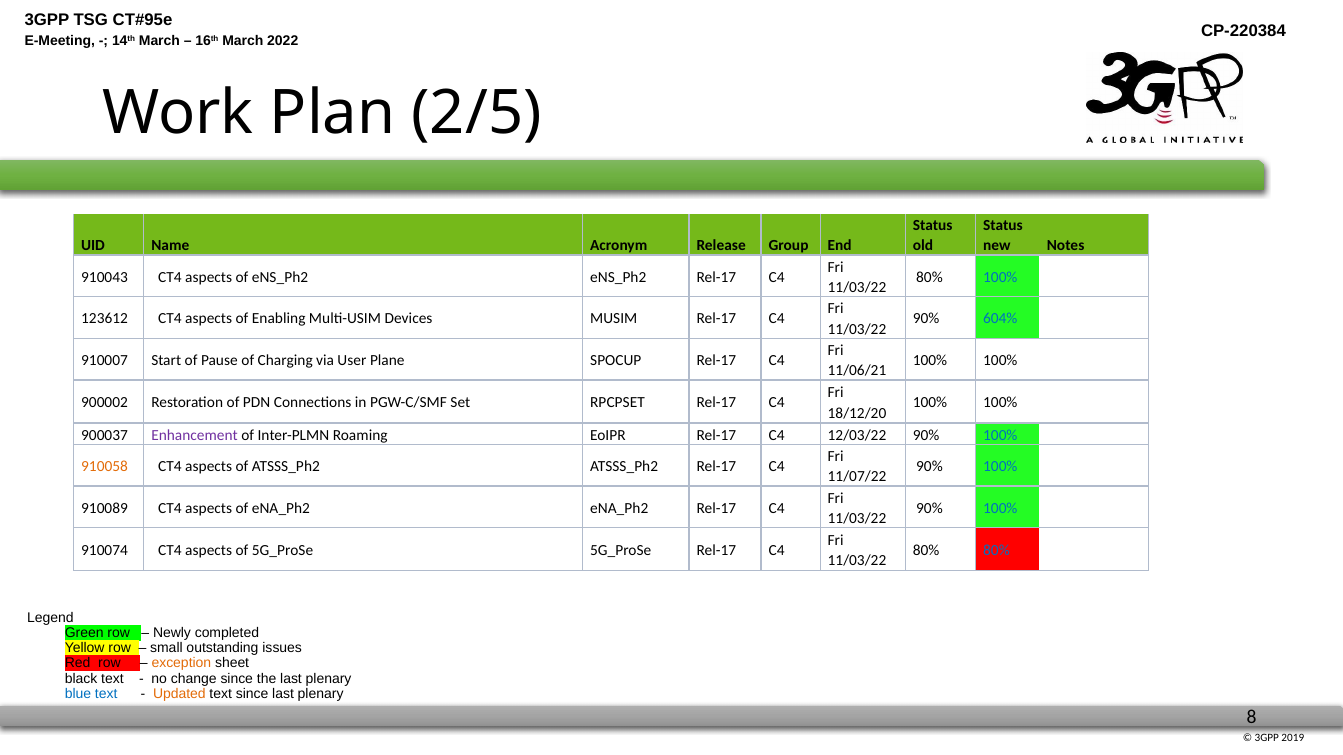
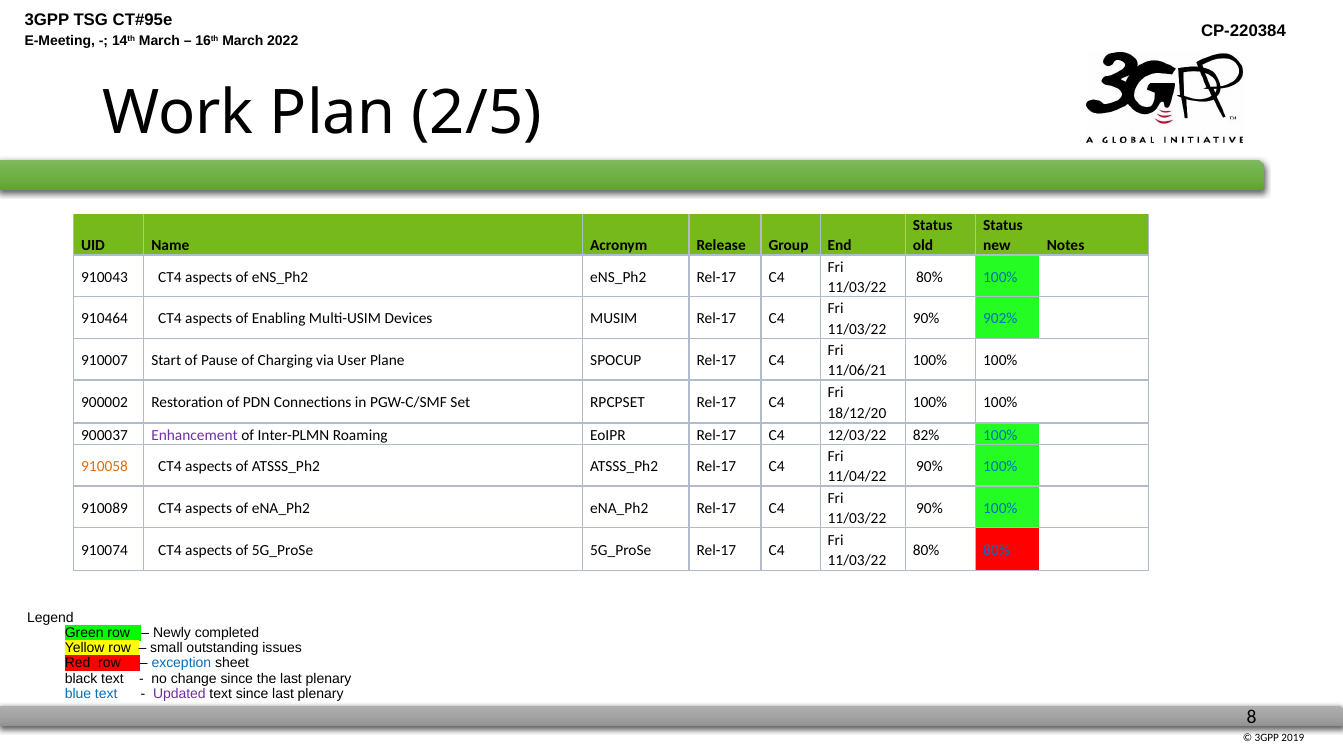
123612: 123612 -> 910464
604%: 604% -> 902%
12/03/22 90%: 90% -> 82%
11/07/22: 11/07/22 -> 11/04/22
exception colour: orange -> blue
Updated colour: orange -> purple
